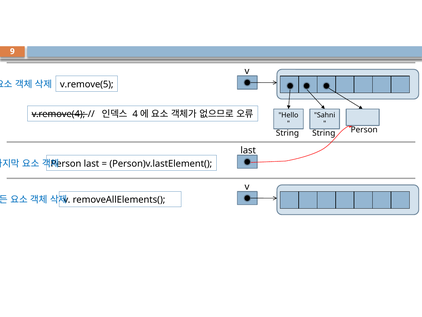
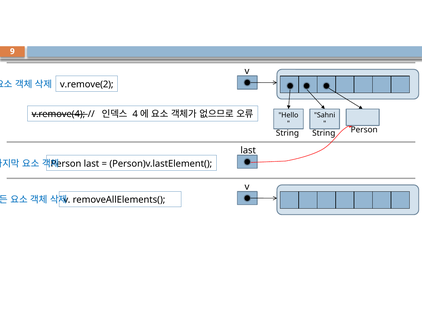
v.remove(5: v.remove(5 -> v.remove(2
